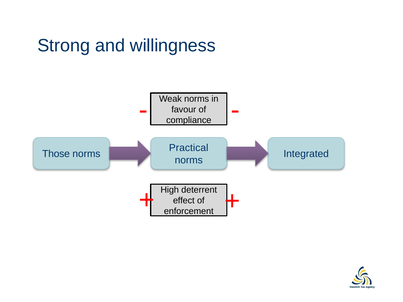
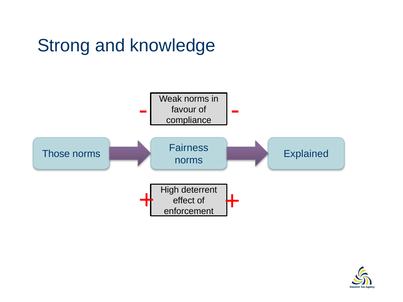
willingness: willingness -> knowledge
Practical: Practical -> Fairness
Integrated: Integrated -> Explained
